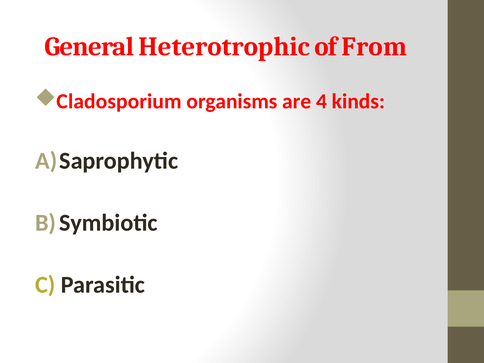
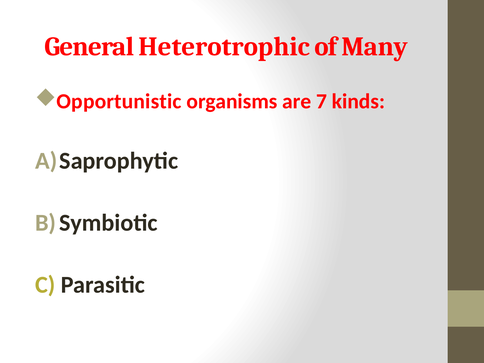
From: From -> Many
Cladosporium: Cladosporium -> Opportunistic
4: 4 -> 7
